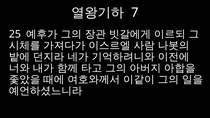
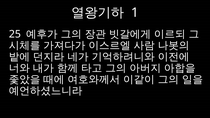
7: 7 -> 1
